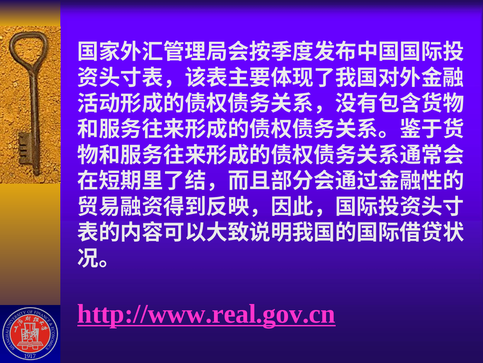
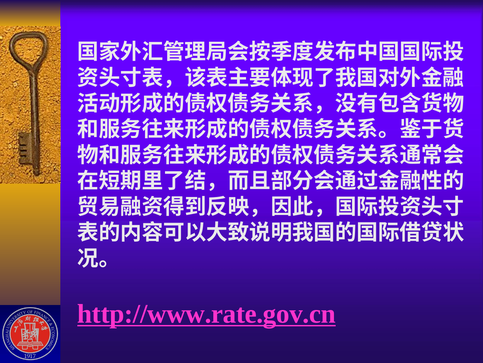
http://www.real.gov.cn: http://www.real.gov.cn -> http://www.rate.gov.cn
